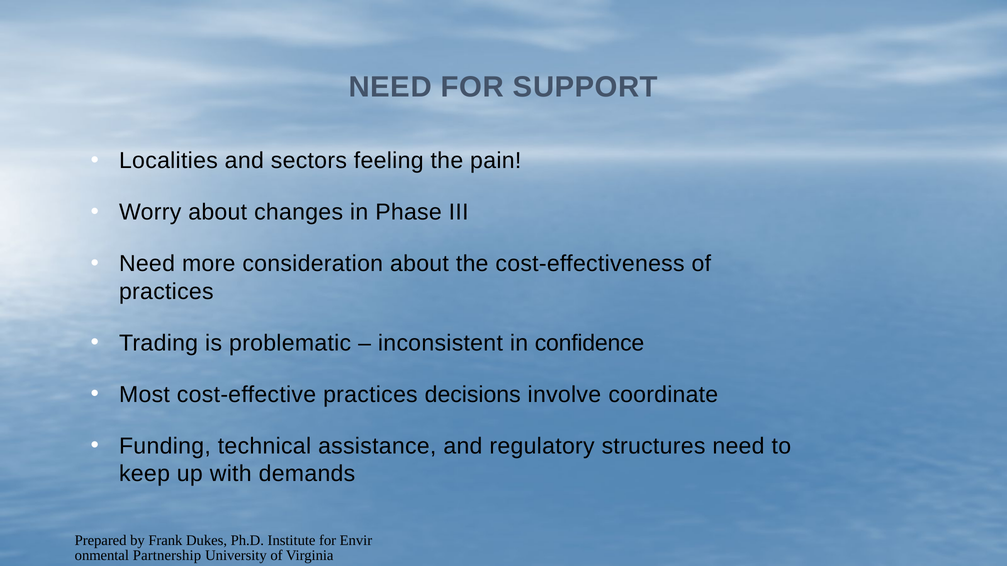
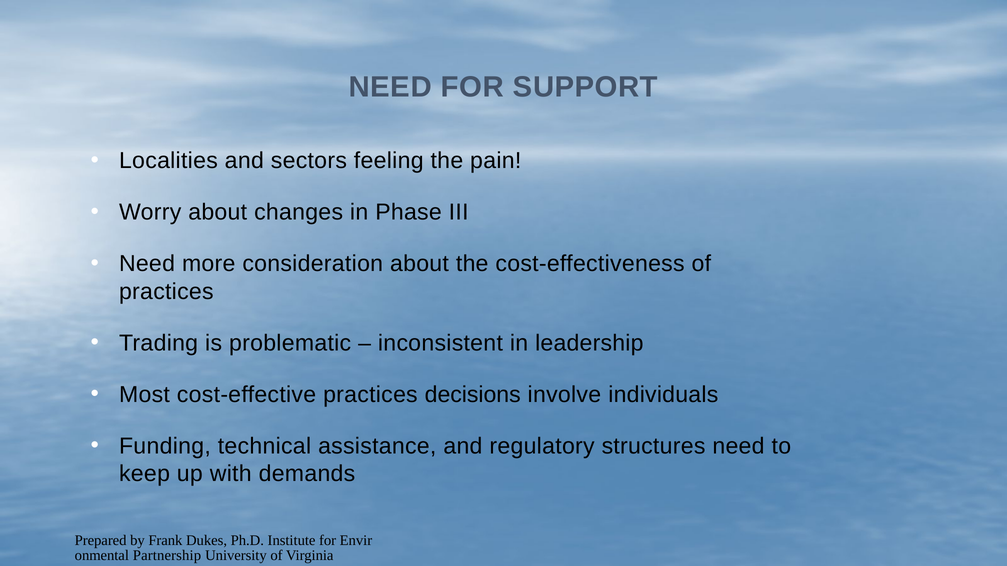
confidence: confidence -> leadership
coordinate: coordinate -> individuals
